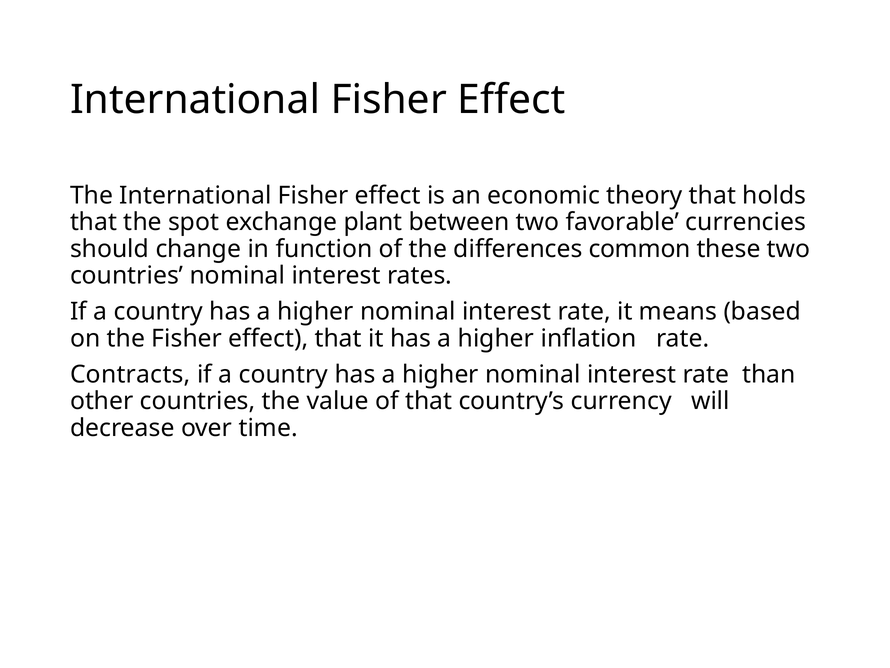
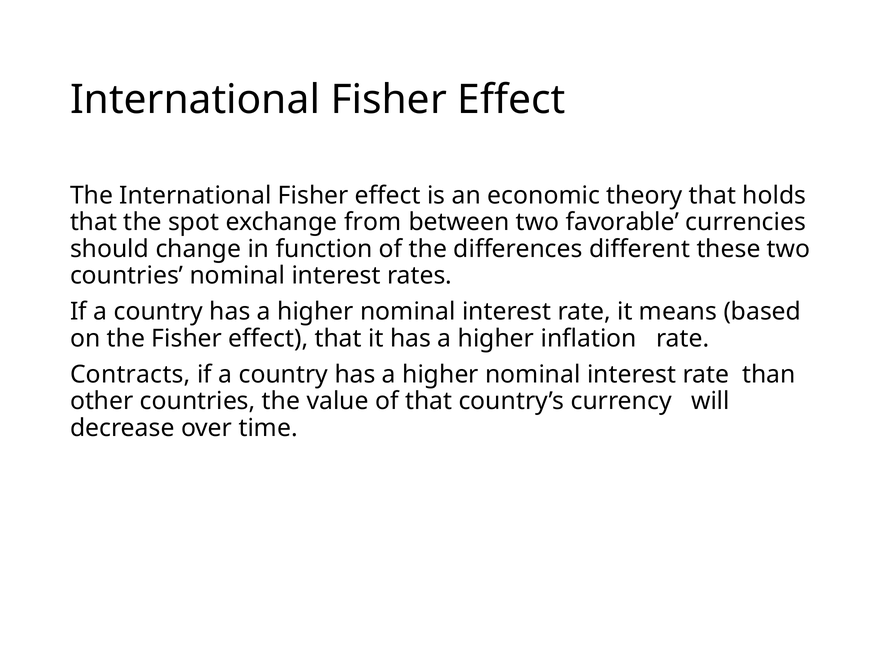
plant: plant -> from
common: common -> different
